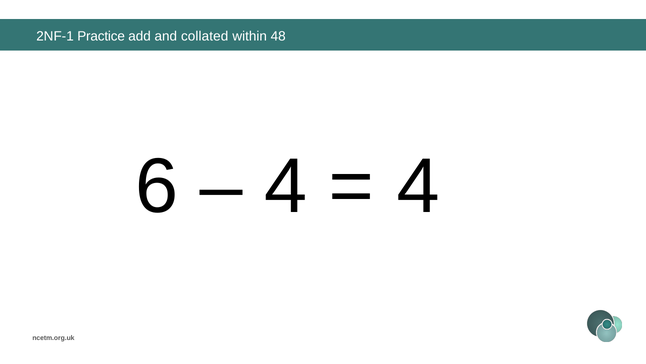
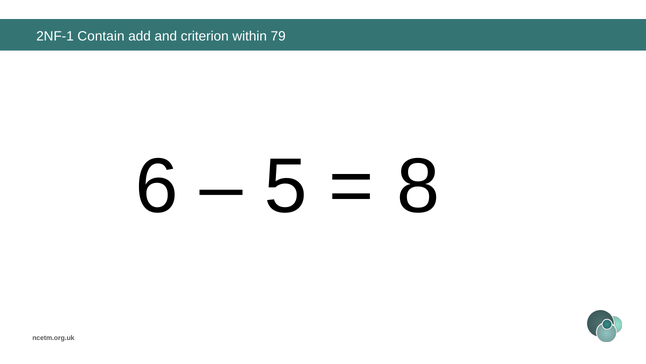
Practice: Practice -> Contain
collated: collated -> criterion
48: 48 -> 79
4 at (286, 186): 4 -> 5
4 at (418, 186): 4 -> 8
